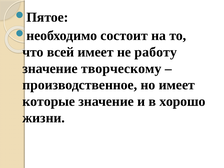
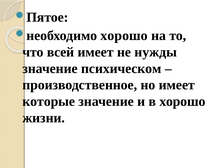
состоит at (124, 36): состоит -> хорошо
работу: работу -> нужды
творческому: творческому -> психическом
